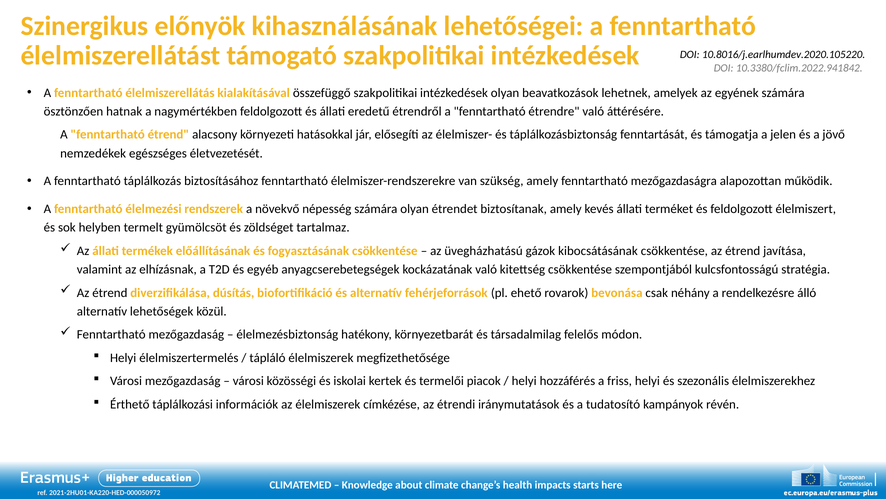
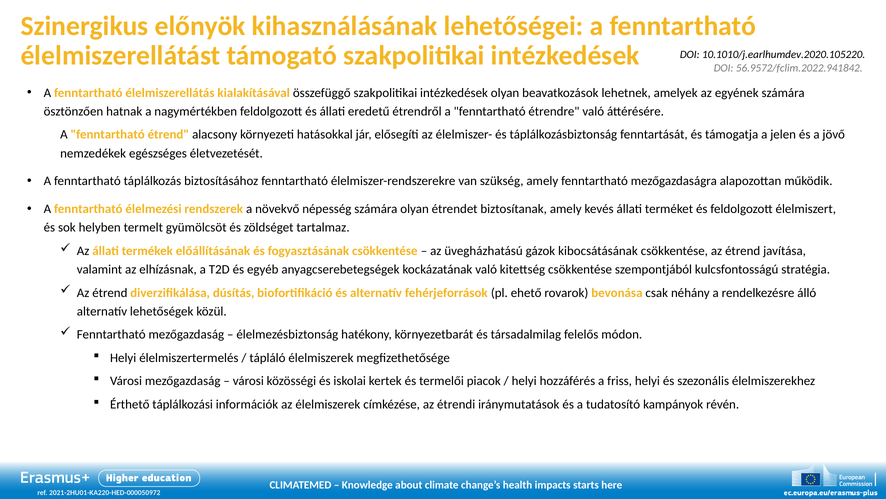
10.8016/j.earlhumdev.2020.105220: 10.8016/j.earlhumdev.2020.105220 -> 10.1010/j.earlhumdev.2020.105220
10.3380/fclim.2022.941842: 10.3380/fclim.2022.941842 -> 56.9572/fclim.2022.941842
